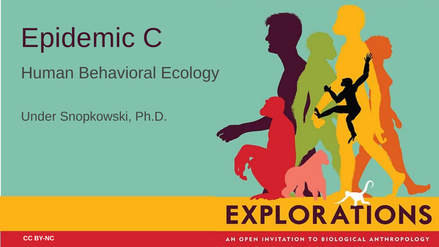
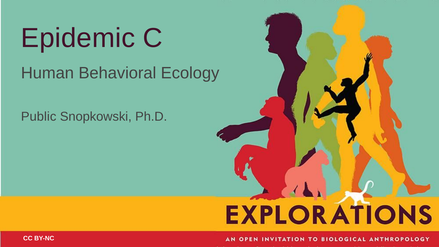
Under: Under -> Public
